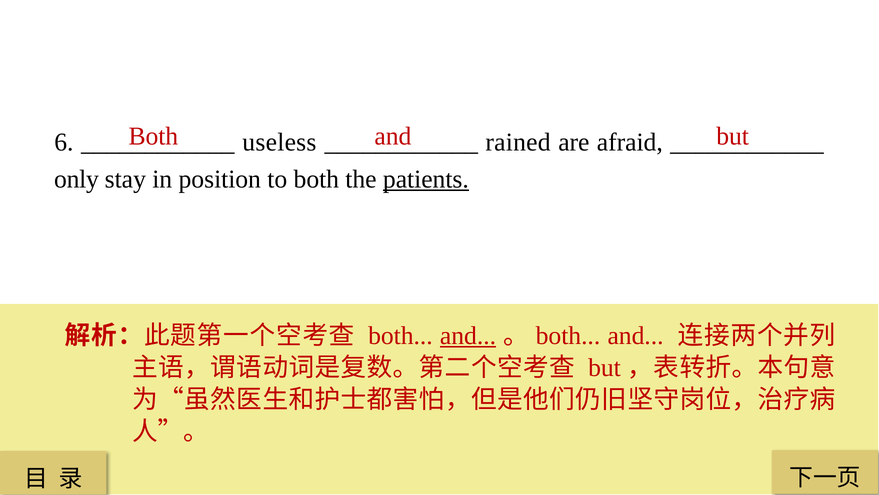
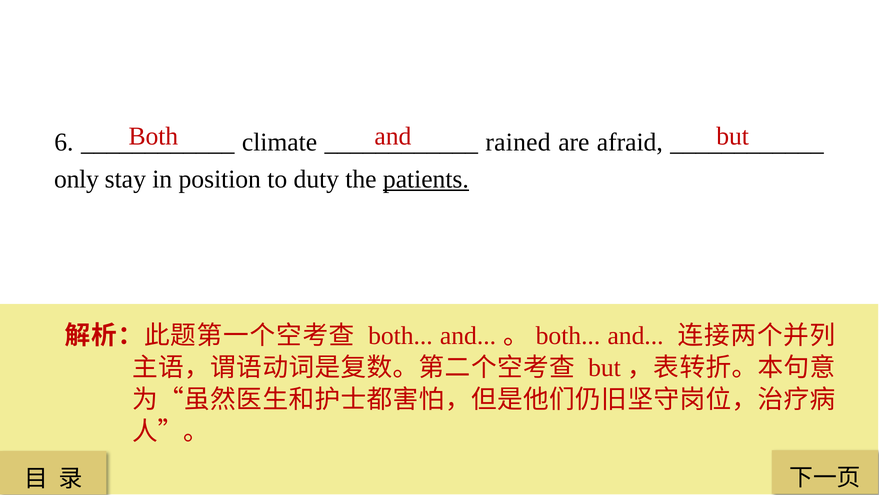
useless: useless -> climate
to both: both -> duty
and at (468, 335) underline: present -> none
